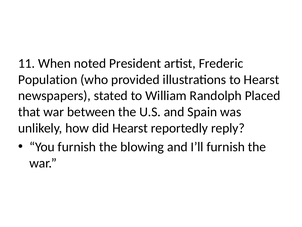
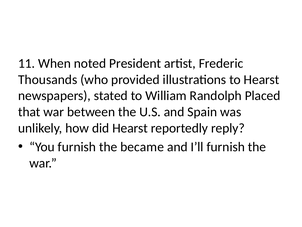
Population: Population -> Thousands
blowing: blowing -> became
